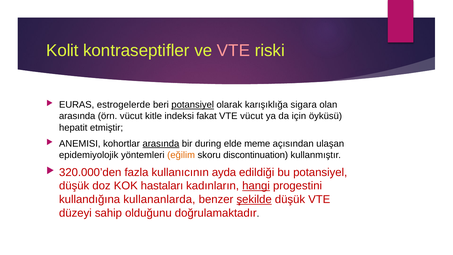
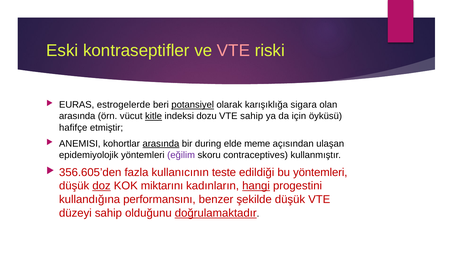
Kolit: Kolit -> Eski
kitle underline: none -> present
fakat: fakat -> dozu
VTE vücut: vücut -> sahip
hepatit: hepatit -> hafifçe
eğilim colour: orange -> purple
discontinuation: discontinuation -> contraceptives
320.000’den: 320.000’den -> 356.605’den
ayda: ayda -> teste
bu potansiyel: potansiyel -> yöntemleri
doz underline: none -> present
hastaları: hastaları -> miktarını
kullananlarda: kullananlarda -> performansını
şekilde underline: present -> none
doğrulamaktadır underline: none -> present
